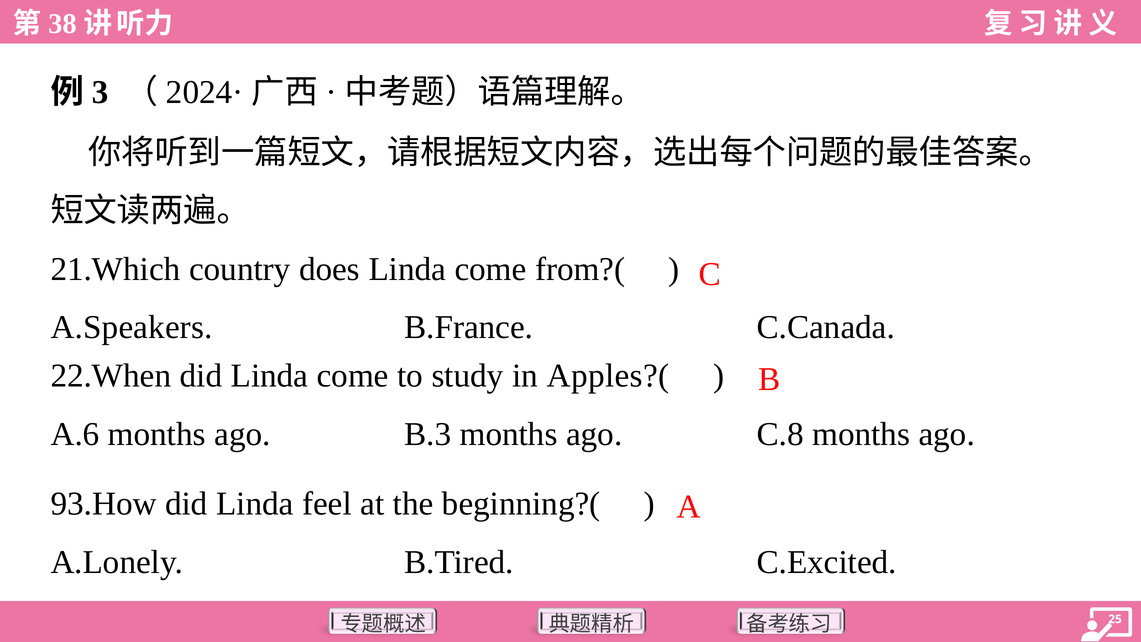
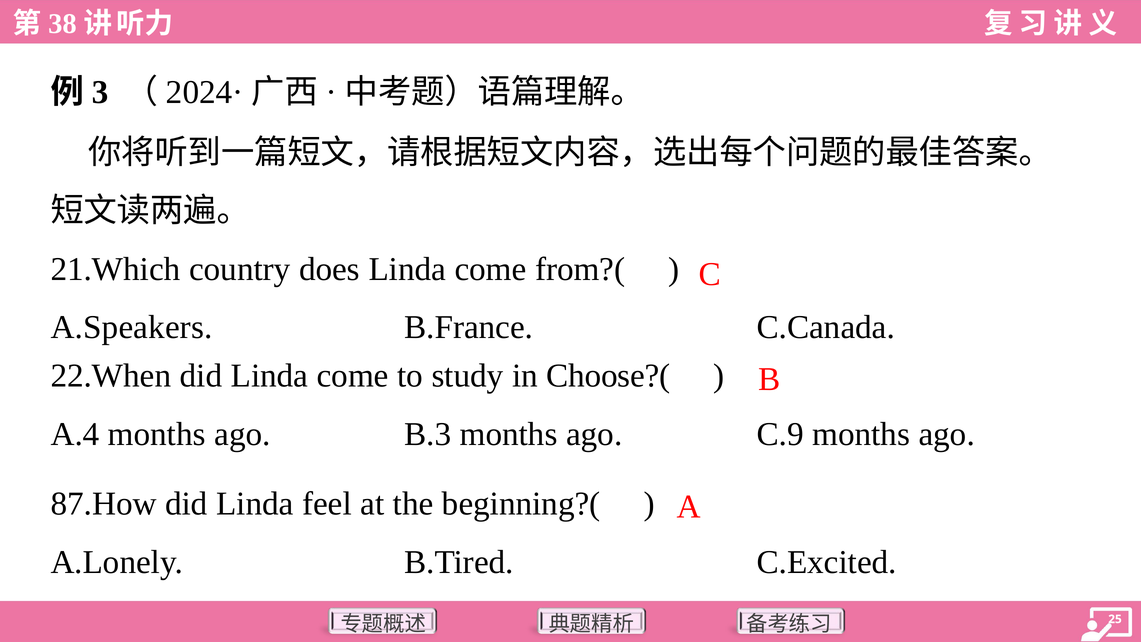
Apples?(: Apples?( -> Choose?(
A.6: A.6 -> A.4
C.8: C.8 -> C.9
93.How: 93.How -> 87.How
